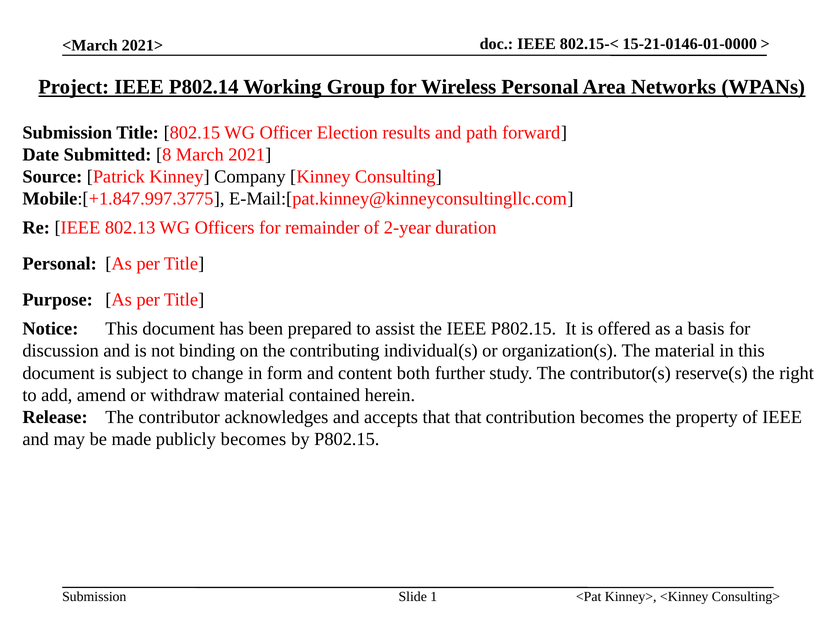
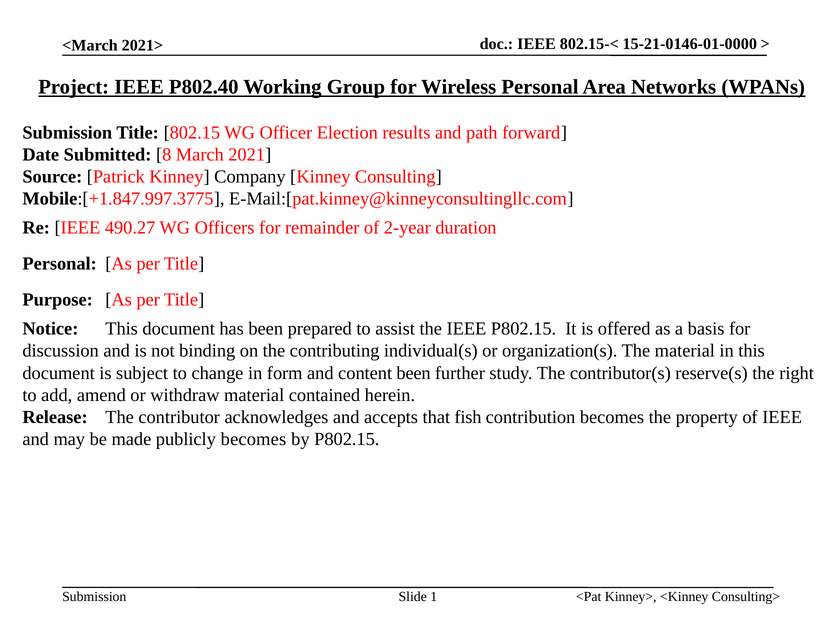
P802.14: P802.14 -> P802.40
802.13: 802.13 -> 490.27
content both: both -> been
that that: that -> fish
